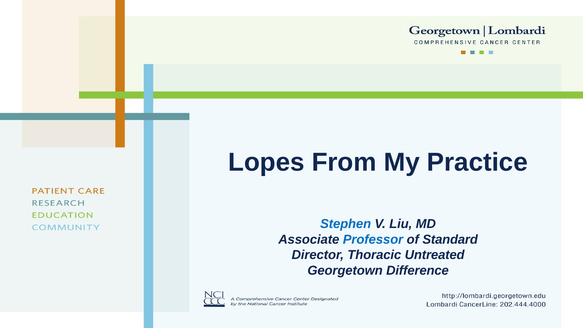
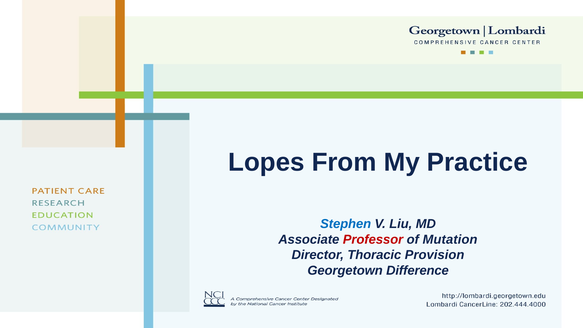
Professor colour: blue -> red
Standard: Standard -> Mutation
Untreated: Untreated -> Provision
